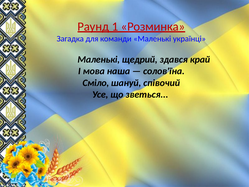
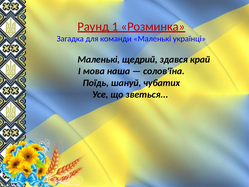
Сміло: Сміло -> Поїдь
співочий: співочий -> чубатих
